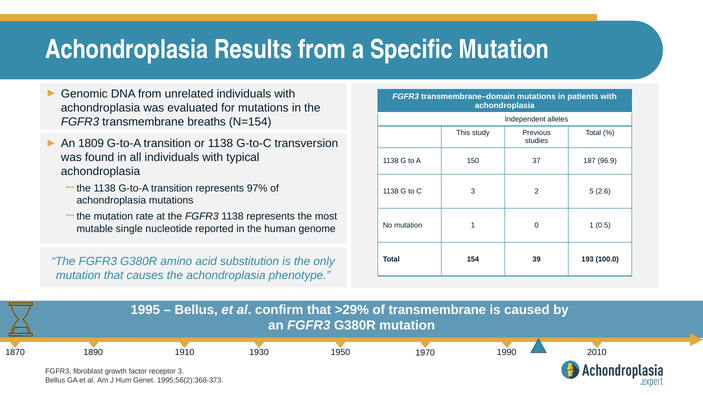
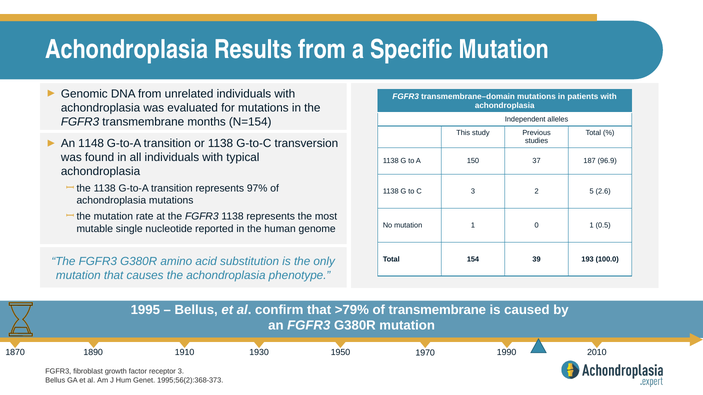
breaths: breaths -> months
1809: 1809 -> 1148
>29%: >29% -> >79%
